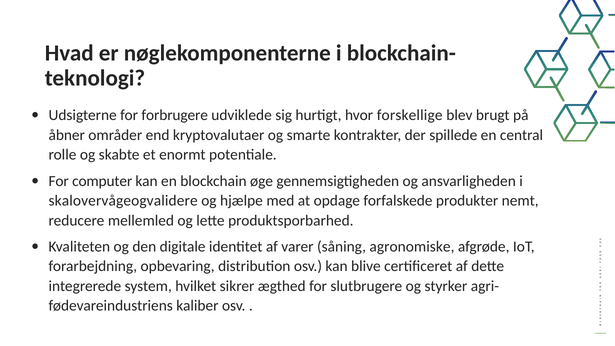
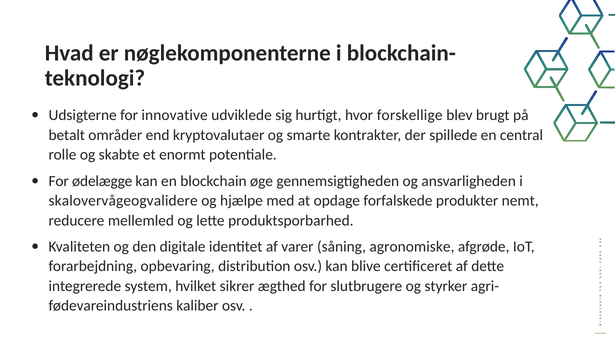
forbrugere: forbrugere -> innovative
åbner: åbner -> betalt
computer: computer -> ødelægge
